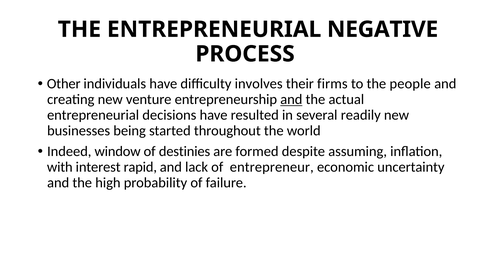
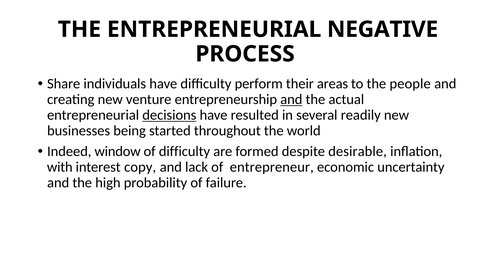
Other: Other -> Share
involves: involves -> perform
firms: firms -> areas
decisions underline: none -> present
of destinies: destinies -> difficulty
assuming: assuming -> desirable
rapid: rapid -> copy
